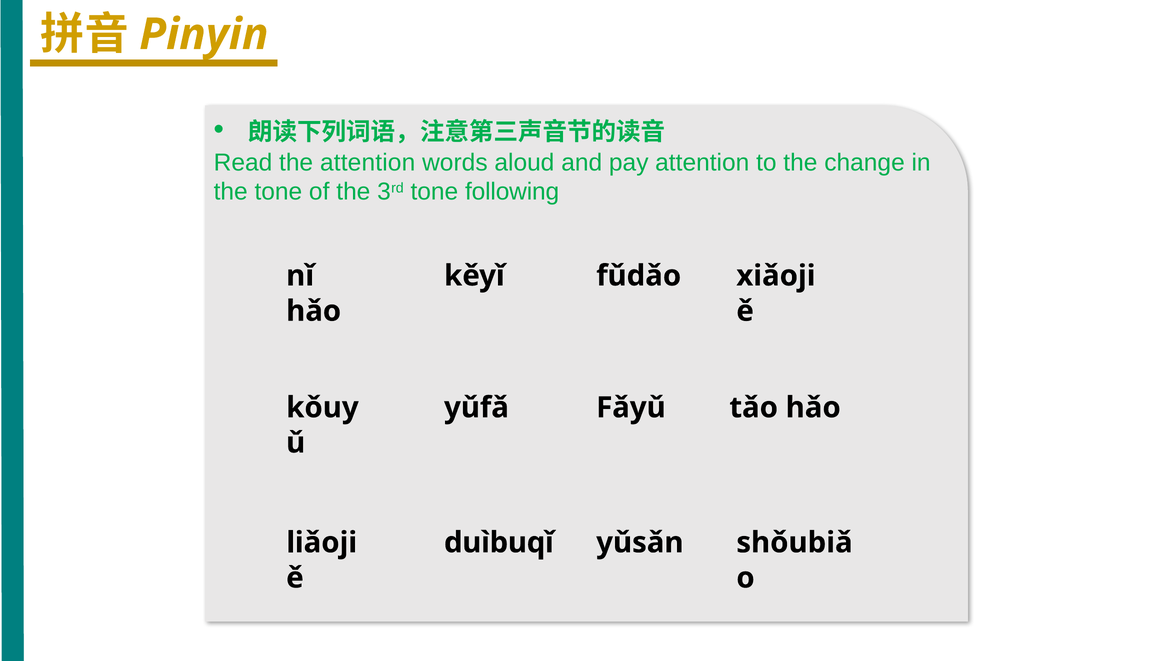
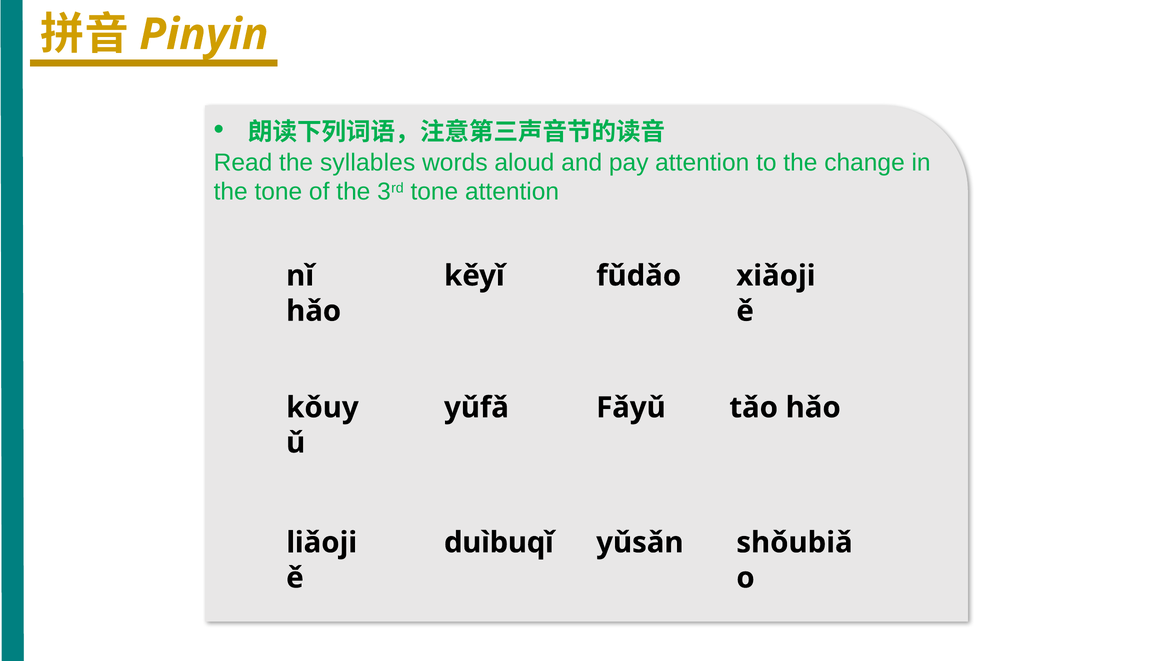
the attention: attention -> syllables
tone following: following -> attention
